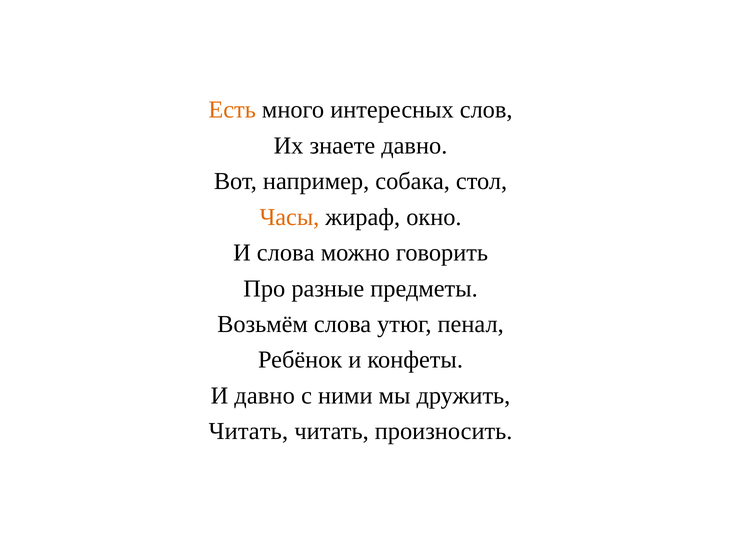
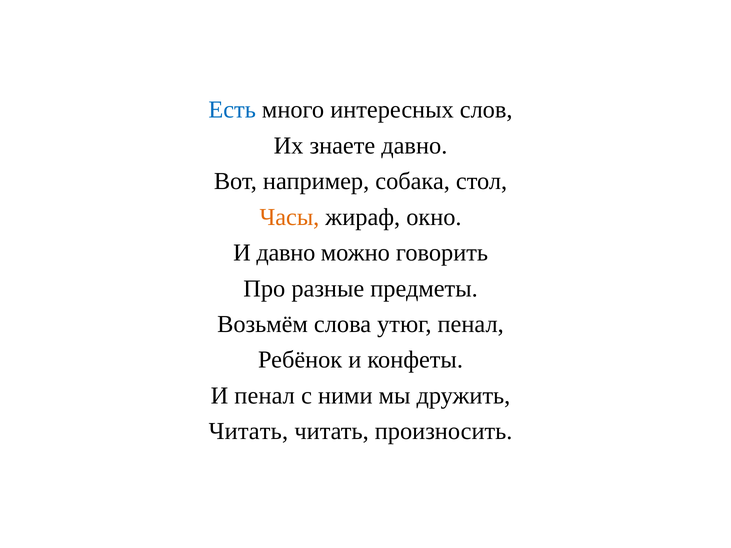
Есть colour: orange -> blue
И слова: слова -> давно
И давно: давно -> пенал
